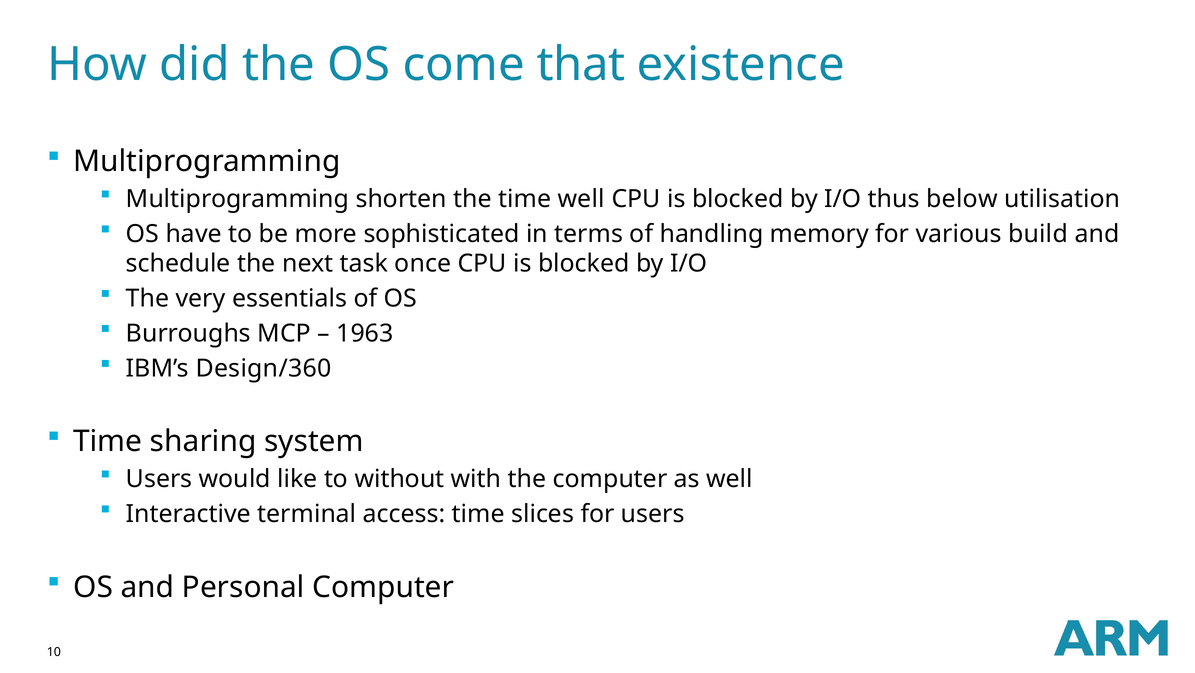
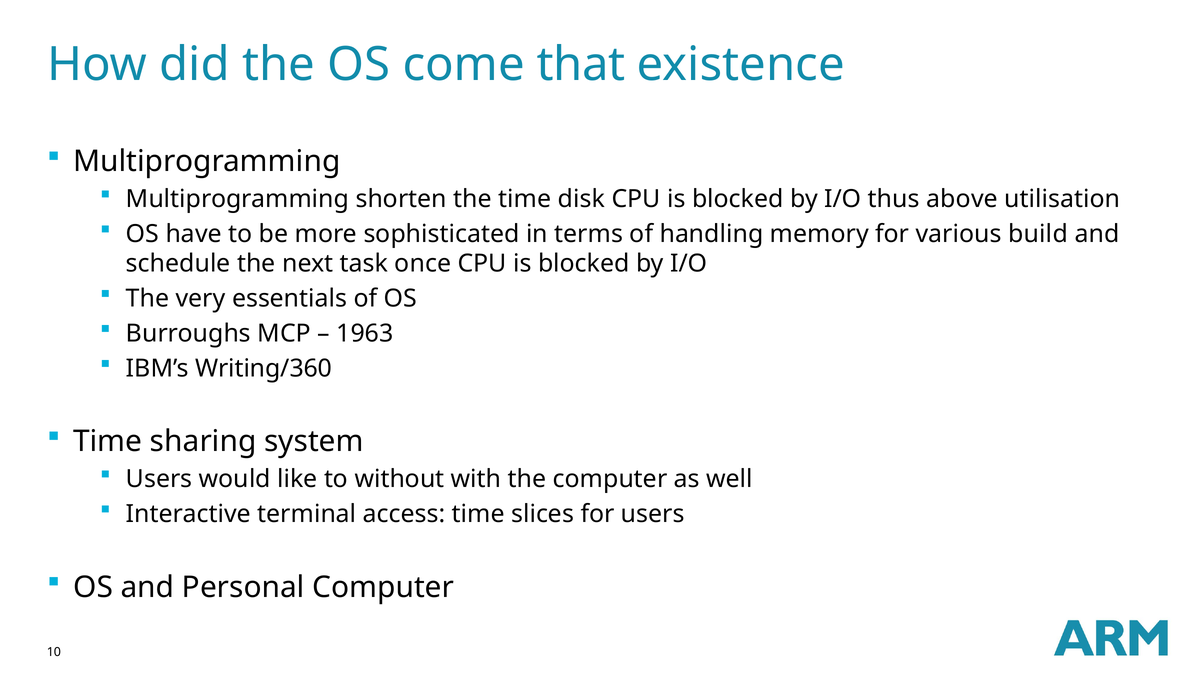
time well: well -> disk
below: below -> above
Design/360: Design/360 -> Writing/360
